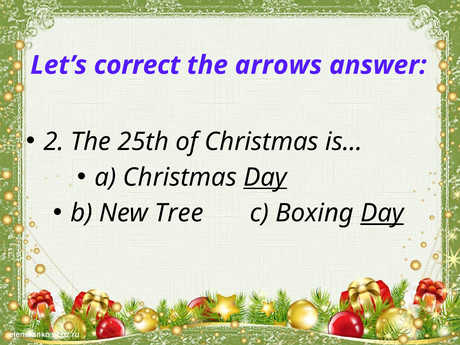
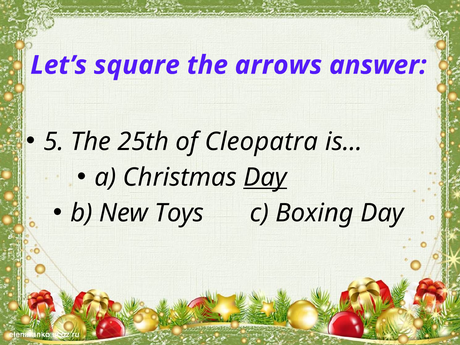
correct: correct -> square
2: 2 -> 5
of Christmas: Christmas -> Cleopatra
Tree: Tree -> Toys
Day at (382, 213) underline: present -> none
